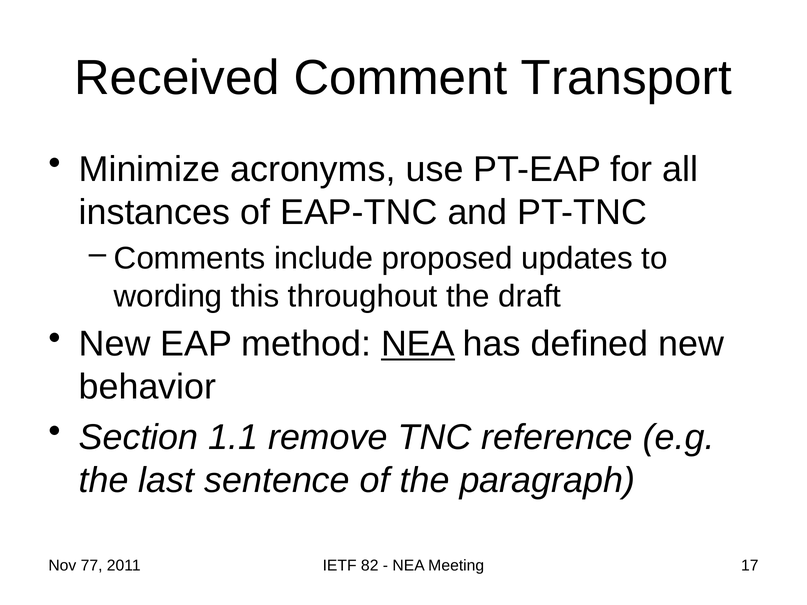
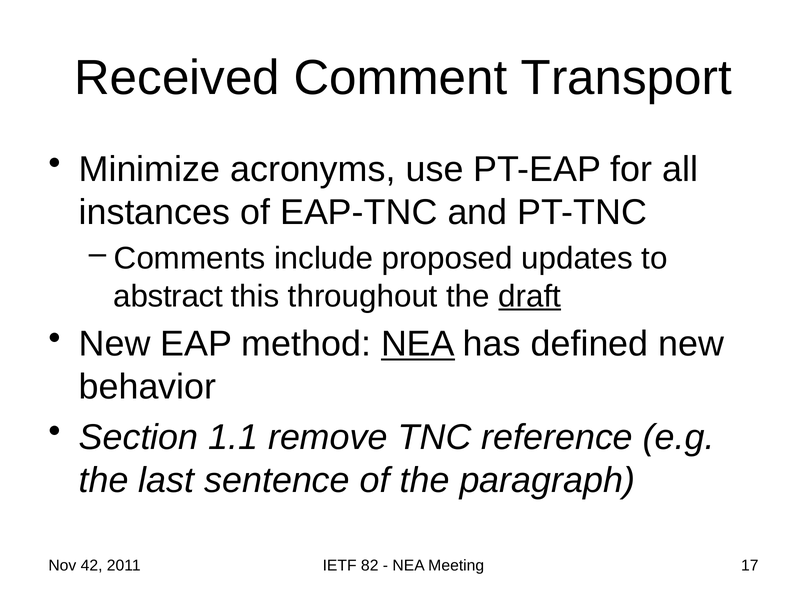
wording: wording -> abstract
draft underline: none -> present
77: 77 -> 42
